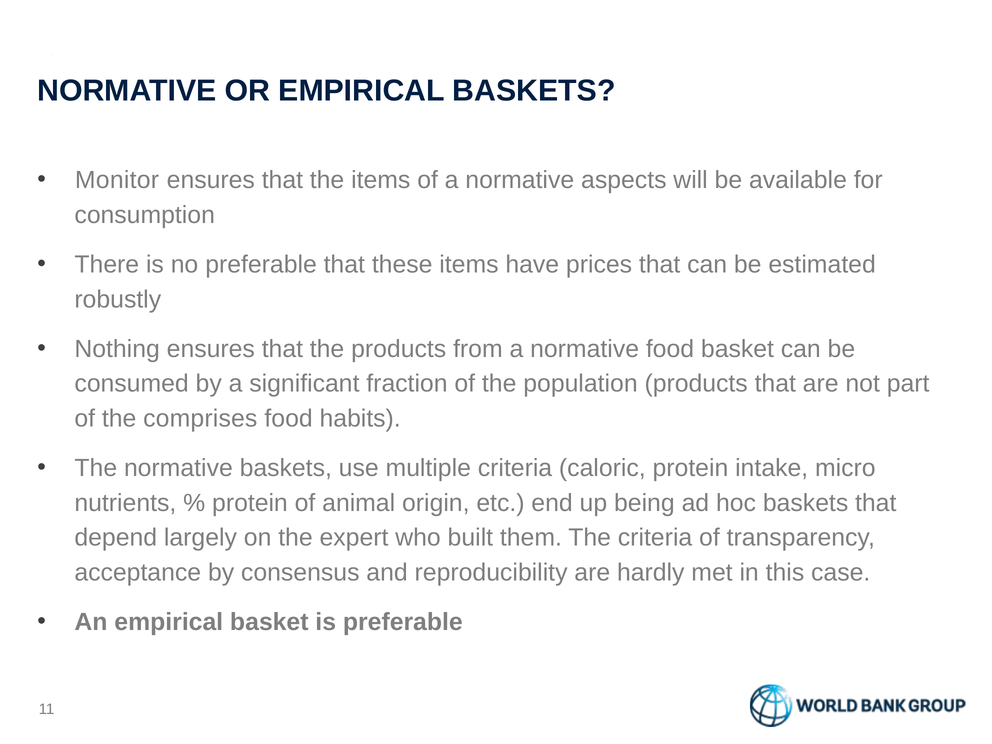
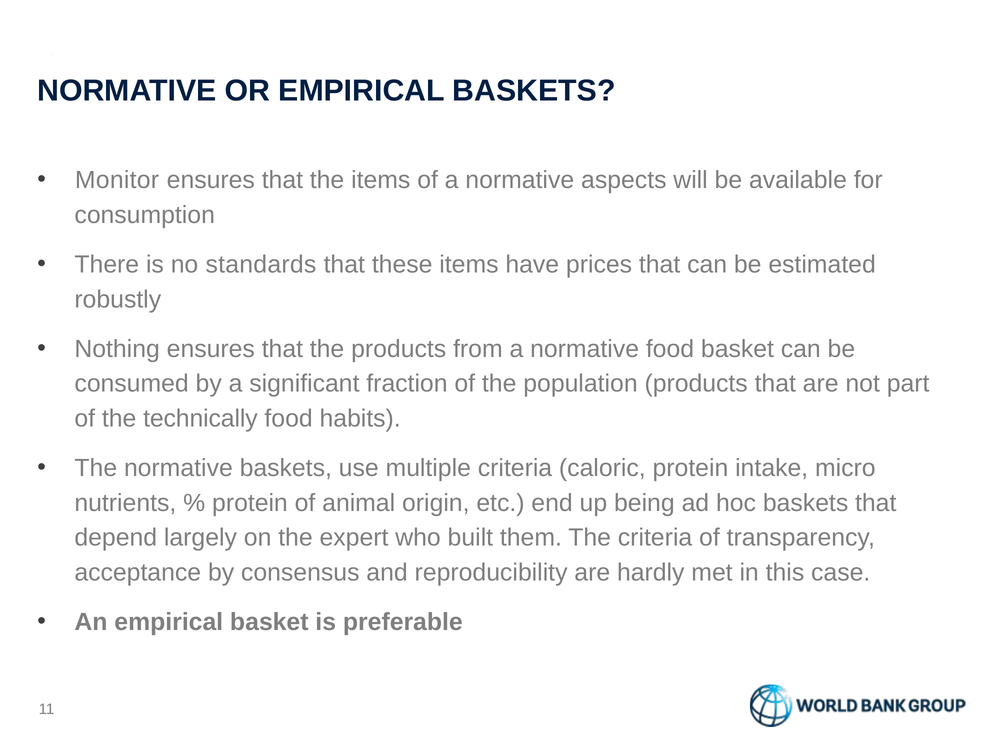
no preferable: preferable -> standards
comprises: comprises -> technically
